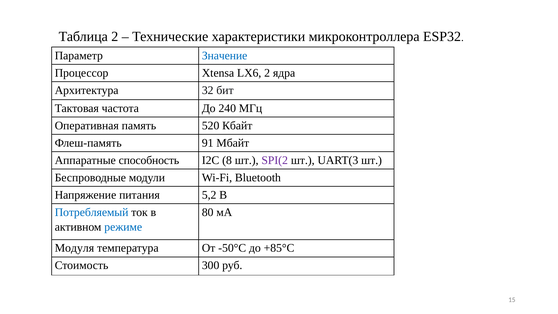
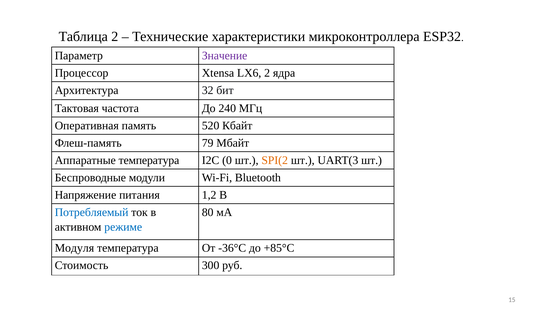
Значение colour: blue -> purple
91: 91 -> 79
Аппаратные способность: способность -> температура
8: 8 -> 0
SPI(2 colour: purple -> orange
5,2: 5,2 -> 1,2
-50°C: -50°C -> -36°C
